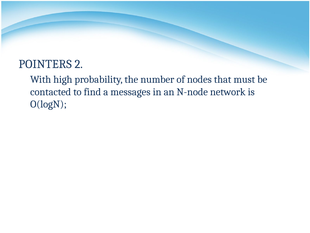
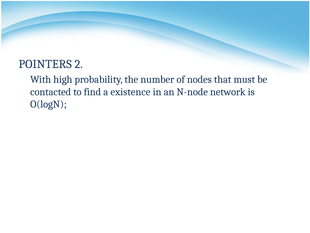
messages: messages -> existence
